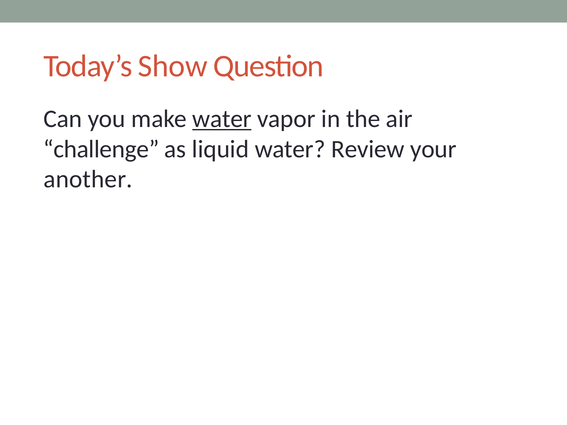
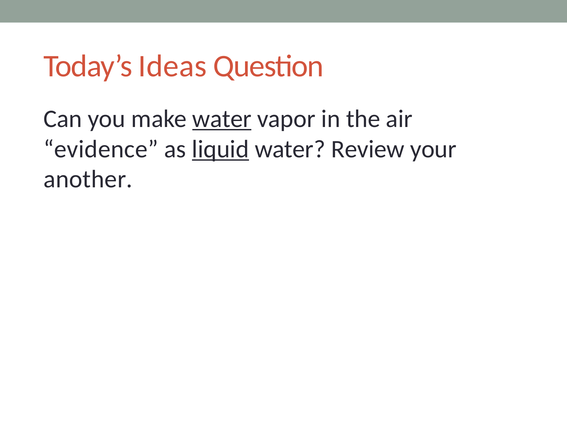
Show: Show -> Ideas
challenge: challenge -> evidence
liquid underline: none -> present
